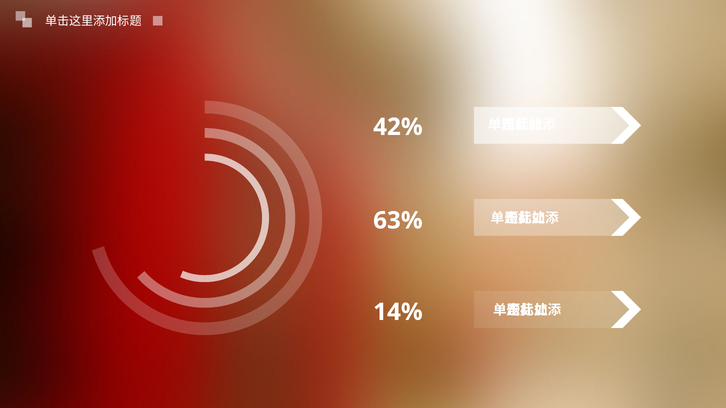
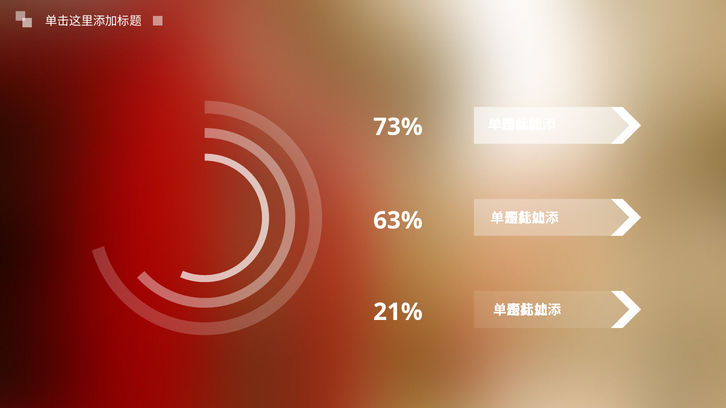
42%: 42% -> 73%
14%: 14% -> 21%
